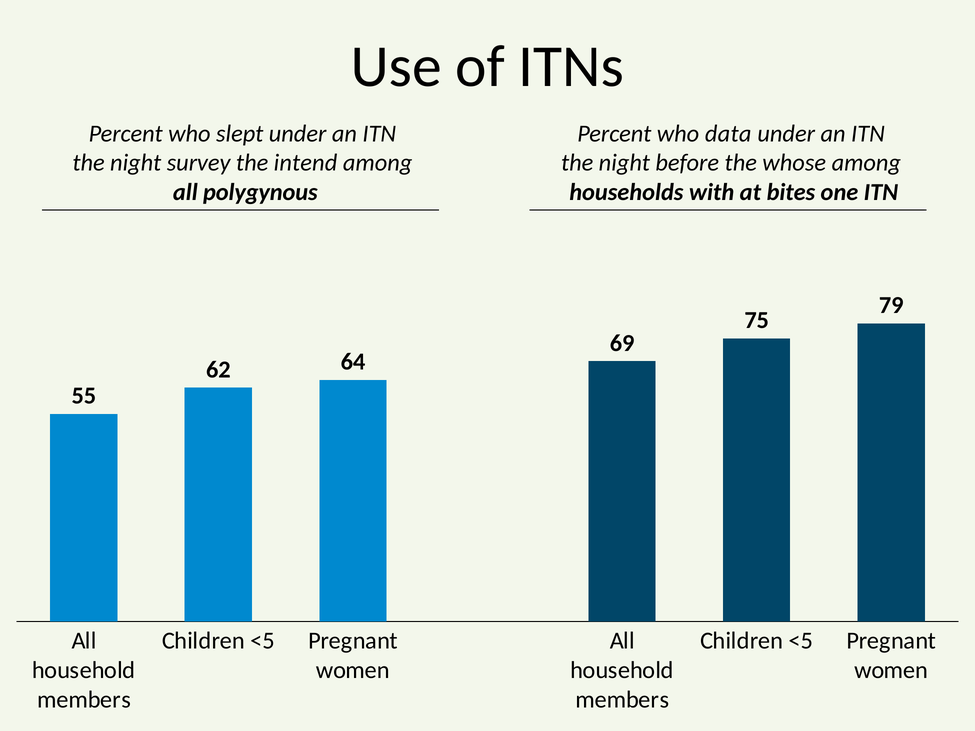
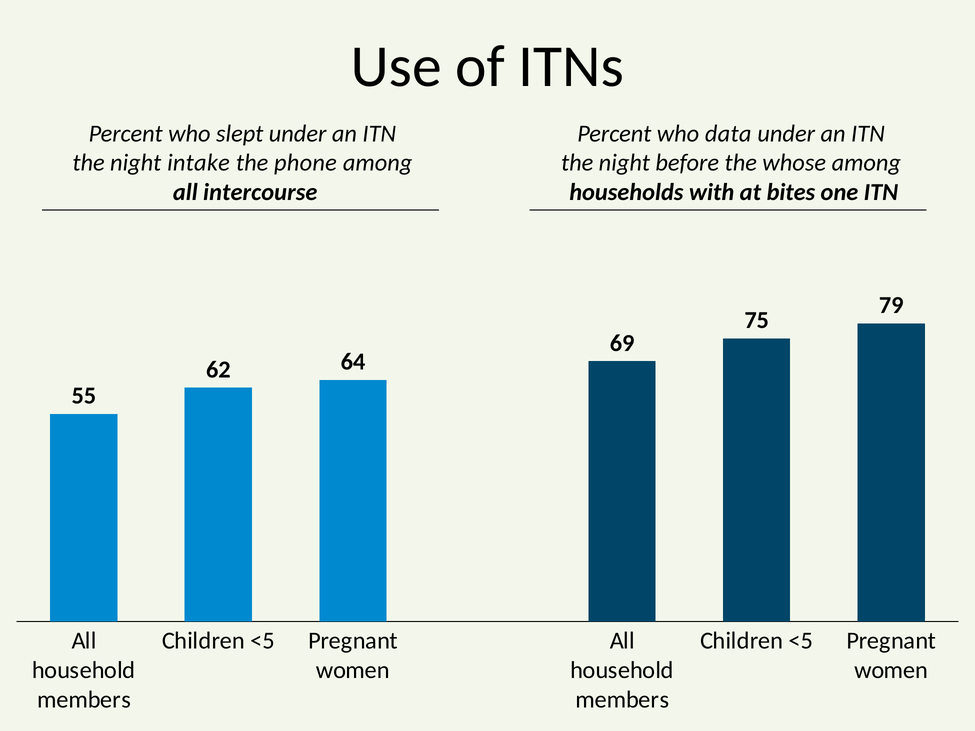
survey: survey -> intake
intend: intend -> phone
polygynous: polygynous -> intercourse
